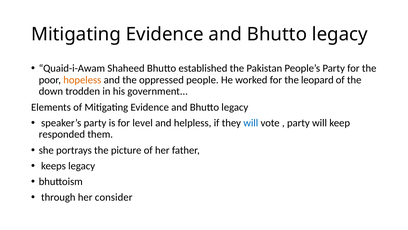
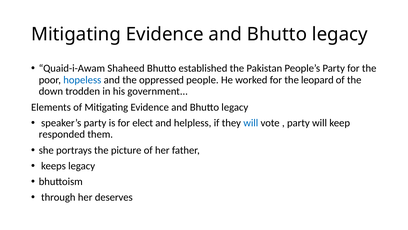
hopeless colour: orange -> blue
level: level -> elect
consider: consider -> deserves
